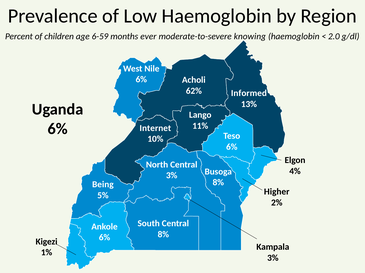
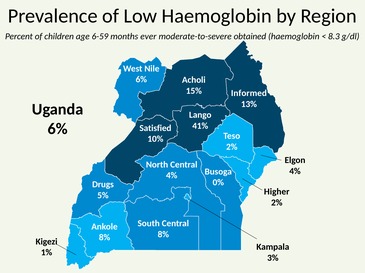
knowing: knowing -> obtained
2.0: 2.0 -> 8.3
62%: 62% -> 15%
11%: 11% -> 41%
Internet: Internet -> Satisfied
6% at (232, 147): 6% -> 2%
3% at (172, 176): 3% -> 4%
8% at (218, 183): 8% -> 0%
Being: Being -> Drugs
6% at (105, 238): 6% -> 8%
